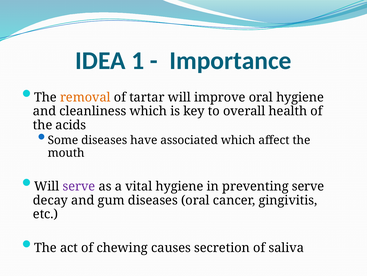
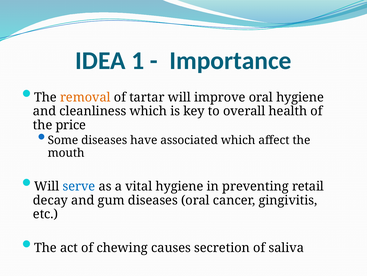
acids: acids -> price
serve at (79, 186) colour: purple -> blue
preventing serve: serve -> retail
